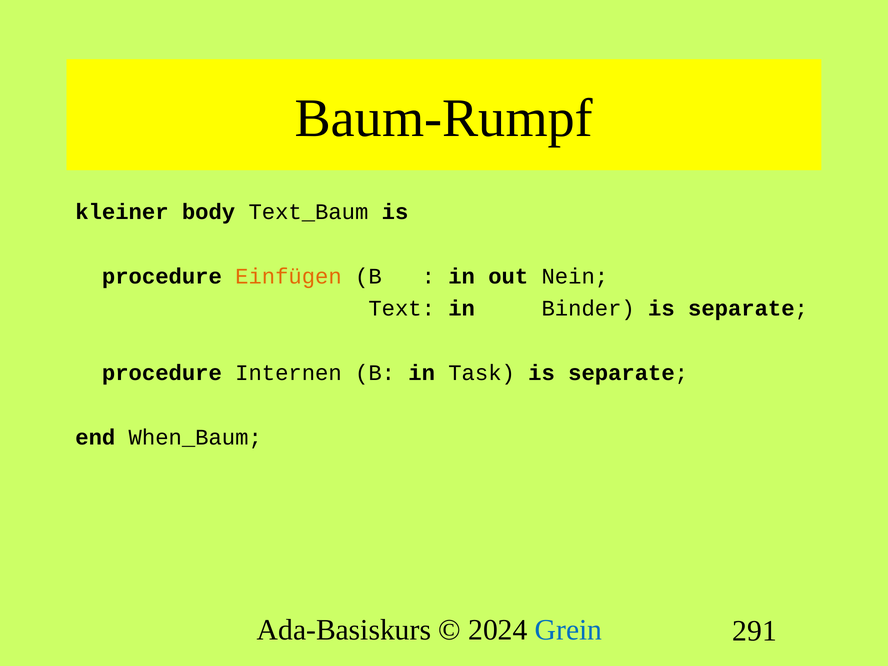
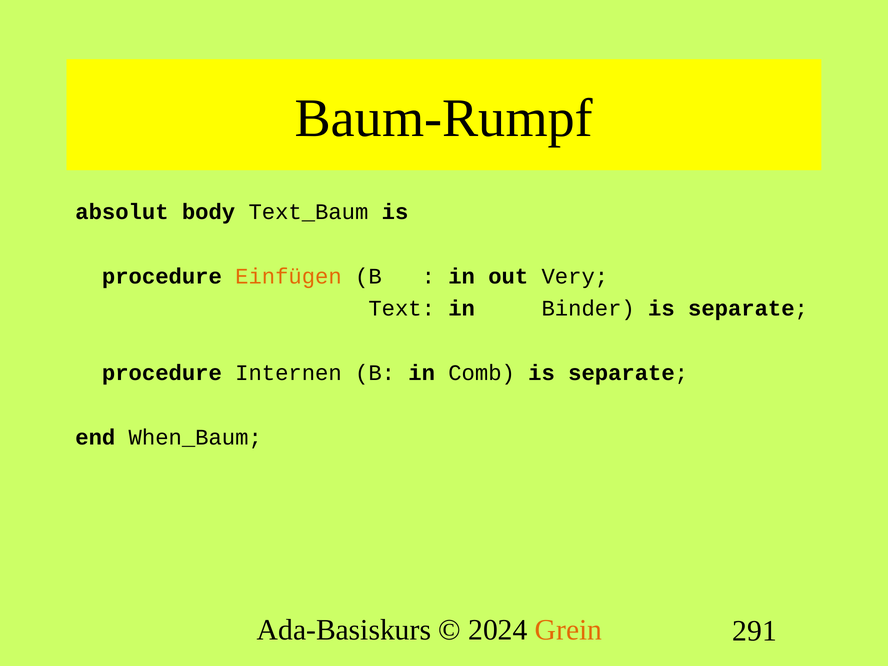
kleiner: kleiner -> absolut
Nein: Nein -> Very
Task: Task -> Comb
Grein colour: blue -> orange
